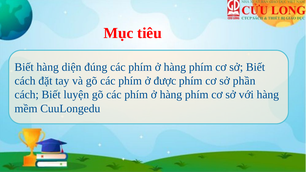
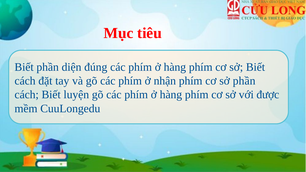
Biết hàng: hàng -> phần
được: được -> nhận
với hàng: hàng -> được
